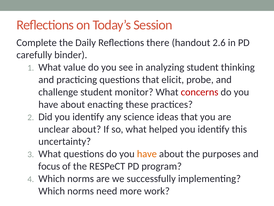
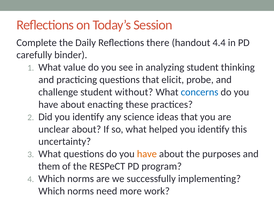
2.6: 2.6 -> 4.4
monitor: monitor -> without
concerns colour: red -> blue
focus: focus -> them
